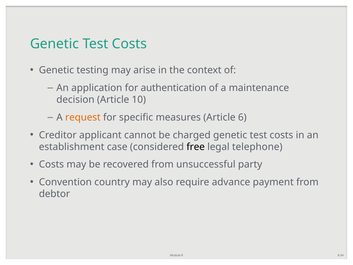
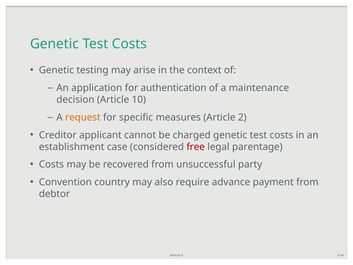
6: 6 -> 2
free colour: black -> red
telephone: telephone -> parentage
